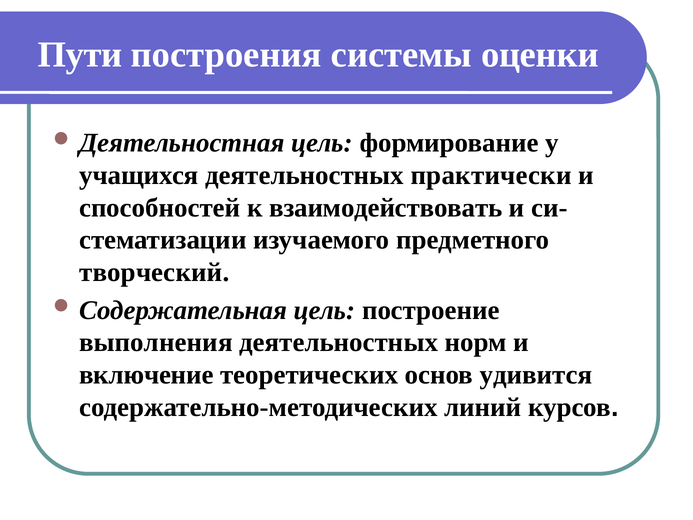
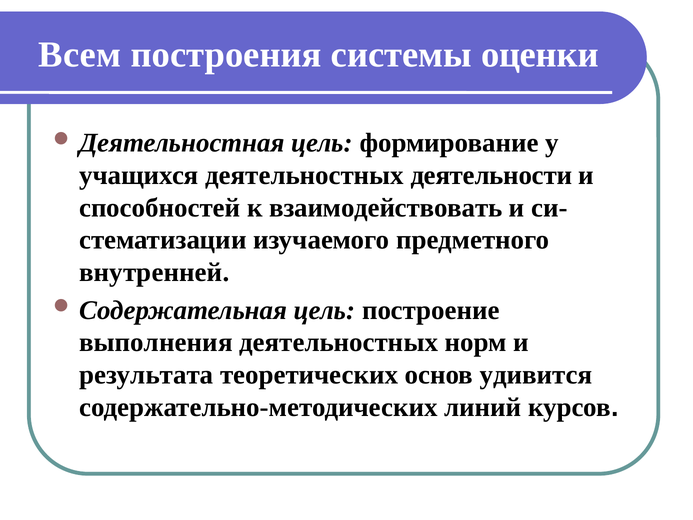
Пути: Пути -> Всем
практически: практически -> деятельности
творческий: творческий -> внутренней
включение: включение -> результата
